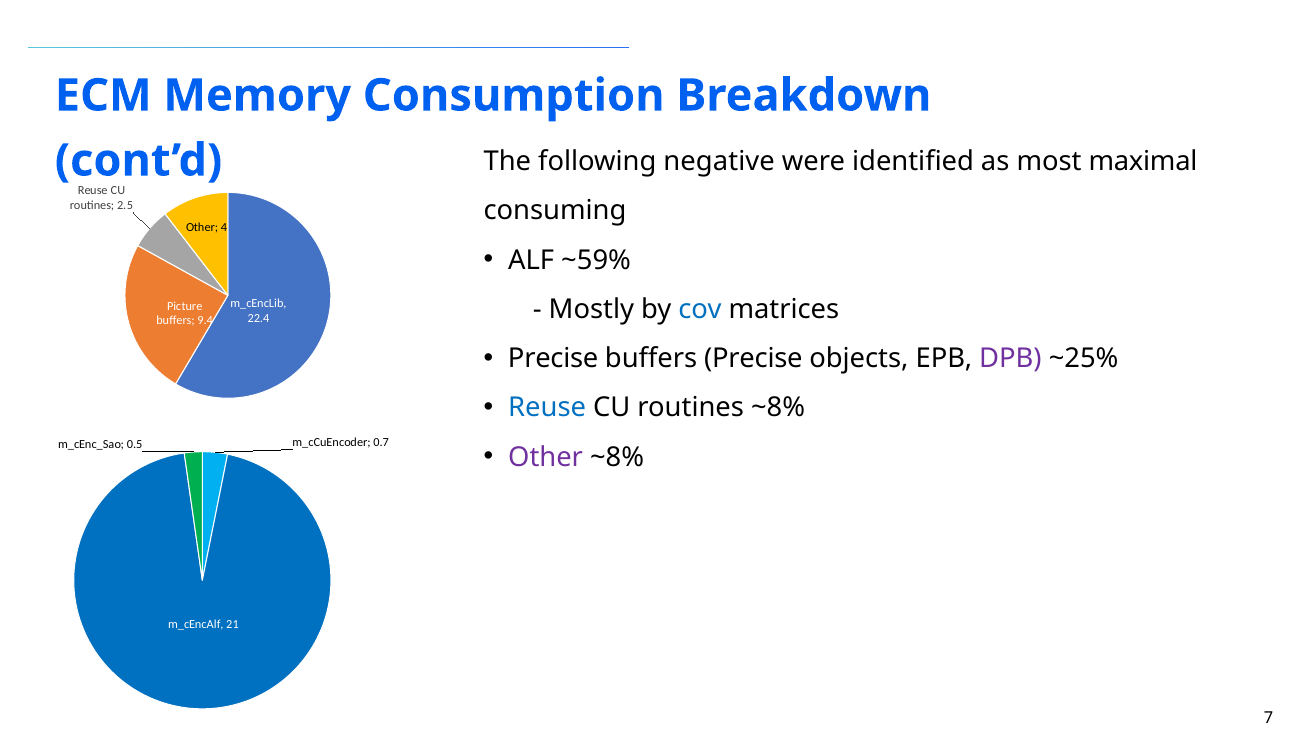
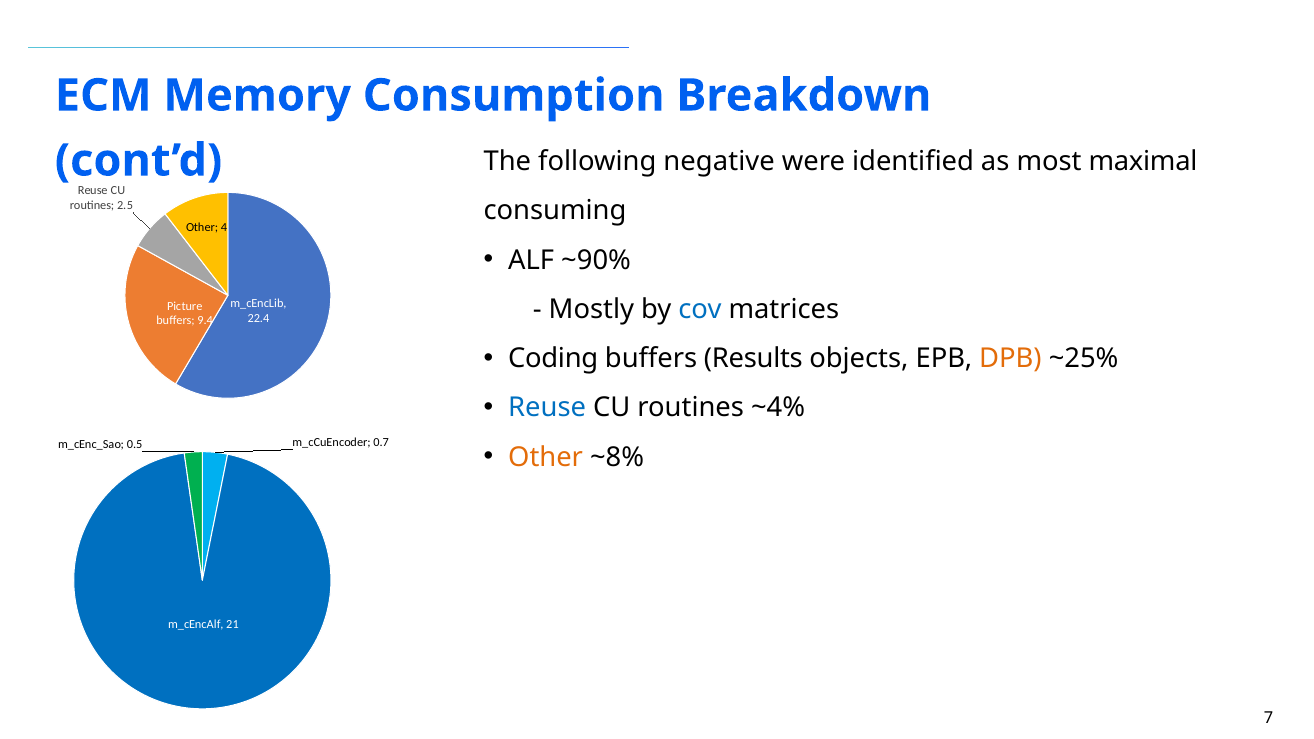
~59%: ~59% -> ~90%
Precise at (553, 359): Precise -> Coding
buffers Precise: Precise -> Results
DPB colour: purple -> orange
routines ~8%: ~8% -> ~4%
Other at (546, 457) colour: purple -> orange
